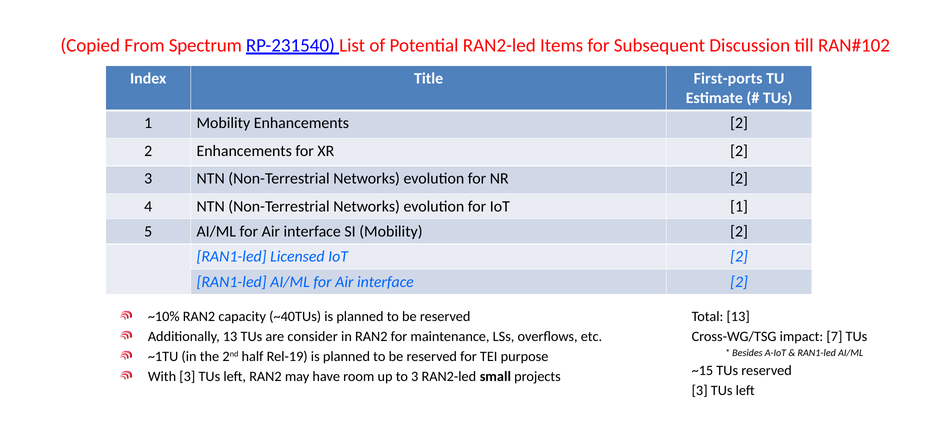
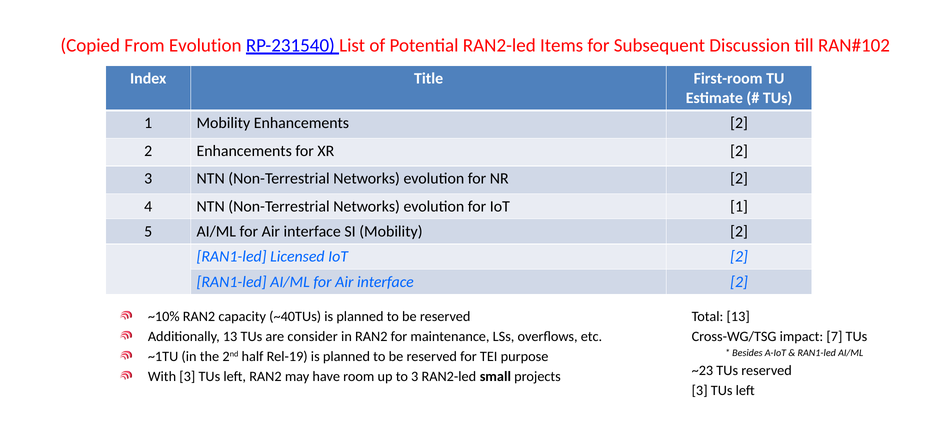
From Spectrum: Spectrum -> Evolution
First-ports: First-ports -> First-room
~15: ~15 -> ~23
